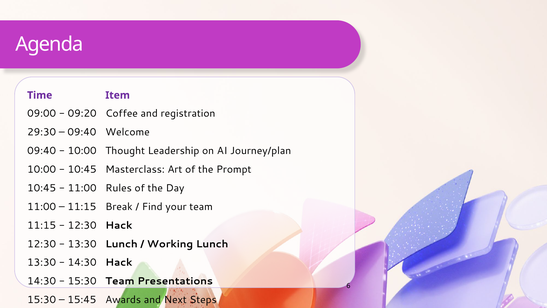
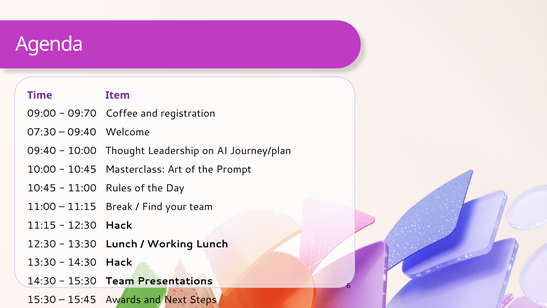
09:20: 09:20 -> 09:70
29:30: 29:30 -> 07:30
